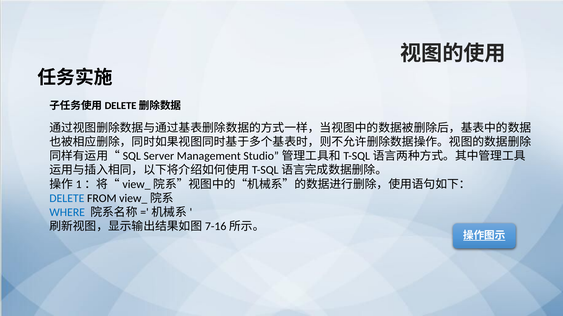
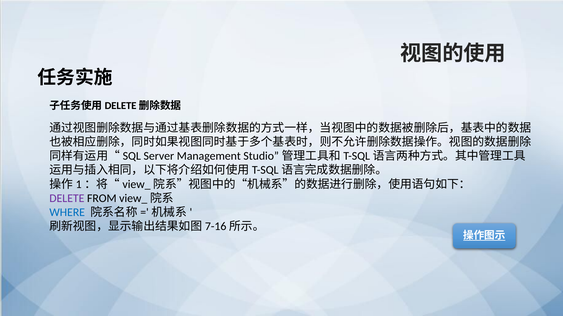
DELETE colour: blue -> purple
